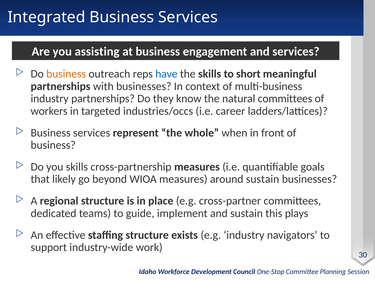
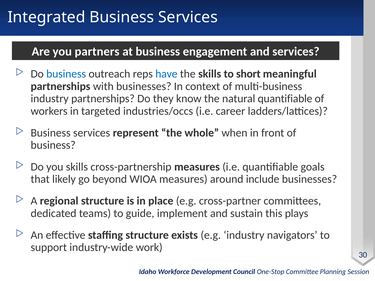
assisting: assisting -> partners
business at (66, 74) colour: orange -> blue
natural committees: committees -> quantifiable
around sustain: sustain -> include
